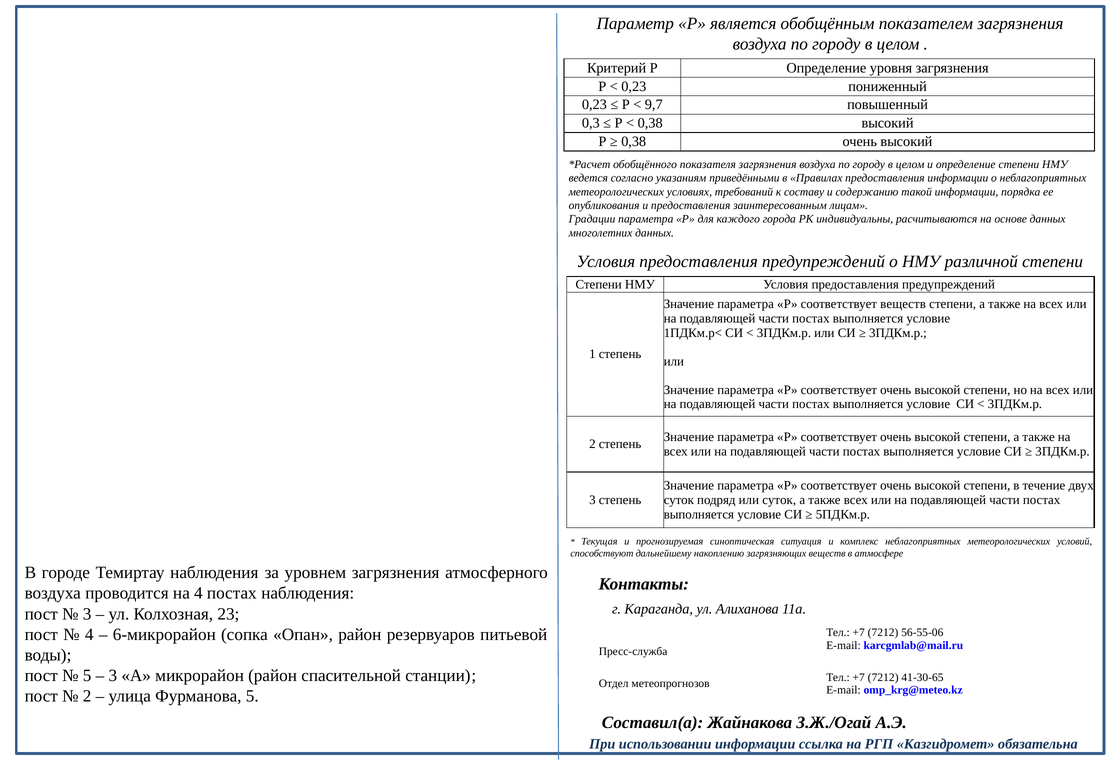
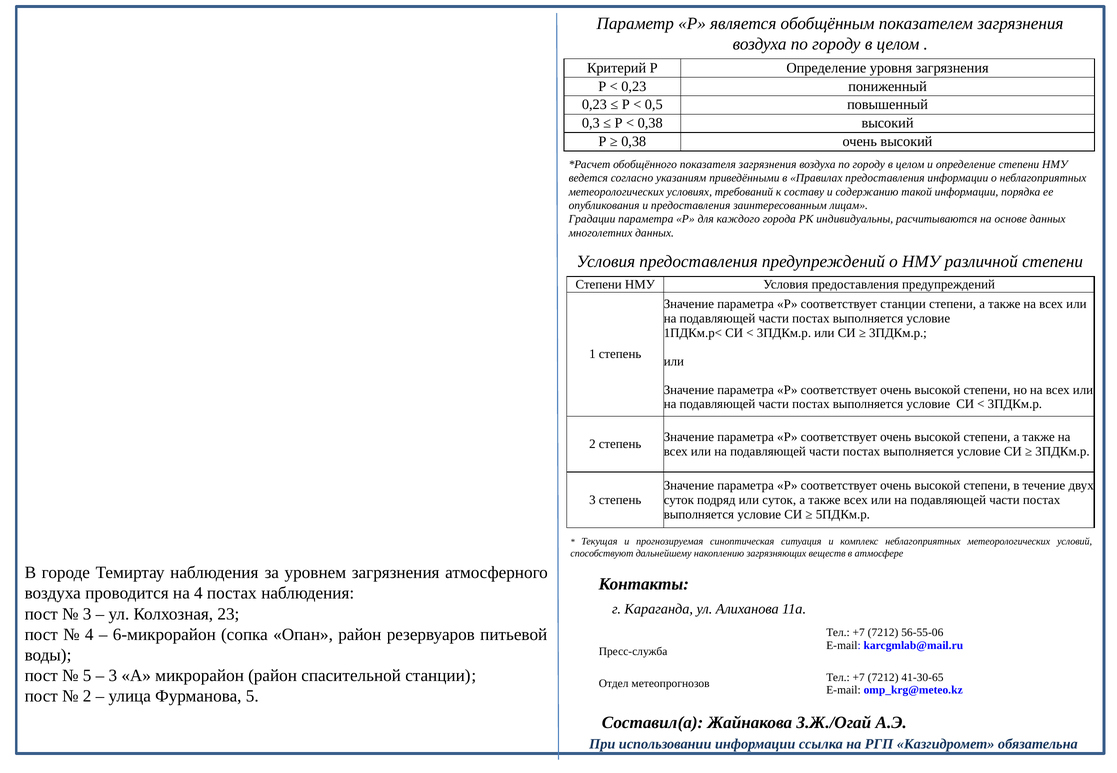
9,7: 9,7 -> 0,5
соответствует веществ: веществ -> станции
